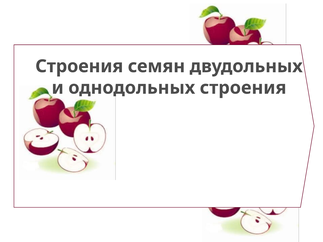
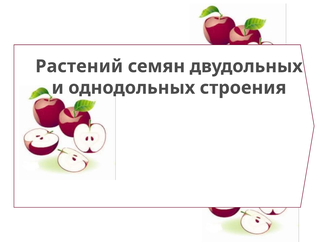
Строения at (79, 66): Строения -> Растений
